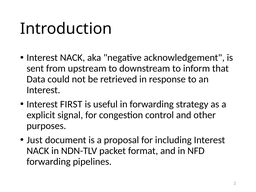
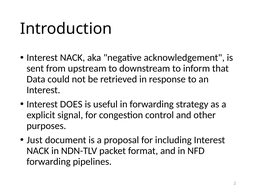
FIRST: FIRST -> DOES
